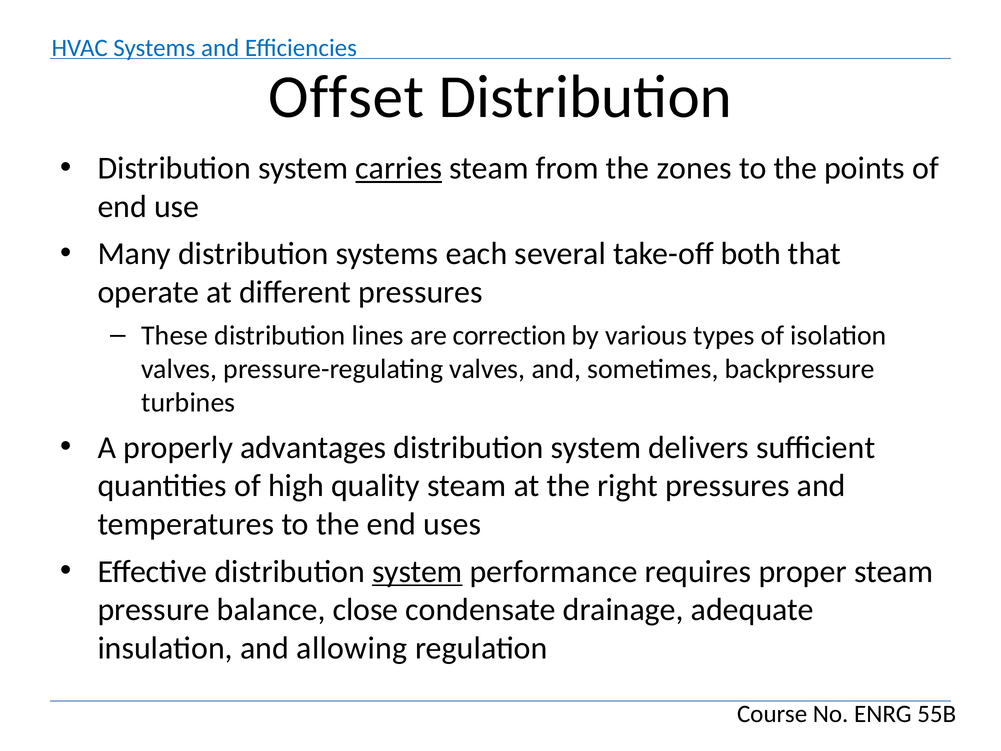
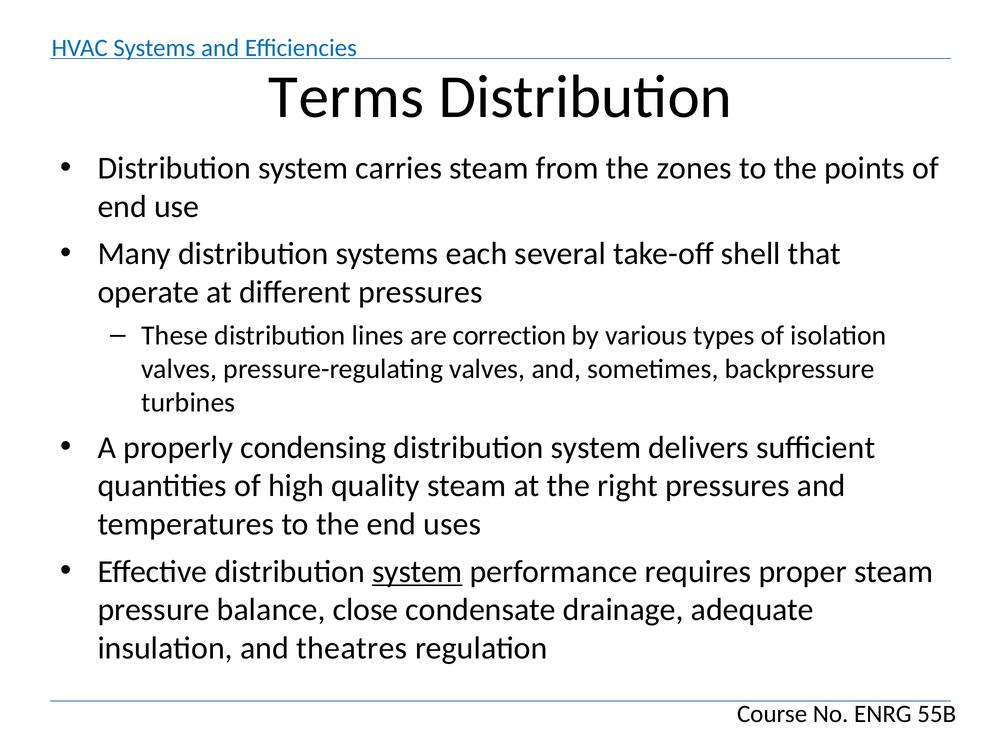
Offset: Offset -> Terms
carries underline: present -> none
both: both -> shell
advantages: advantages -> condensing
allowing: allowing -> theatres
